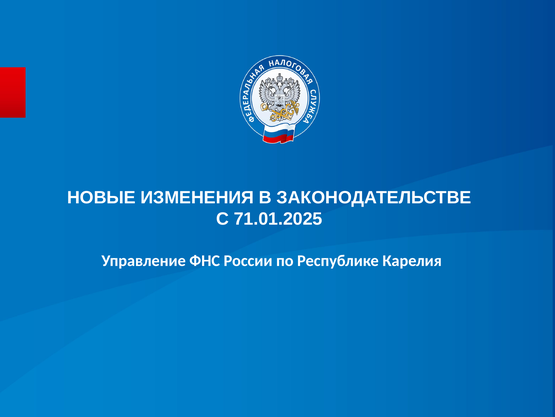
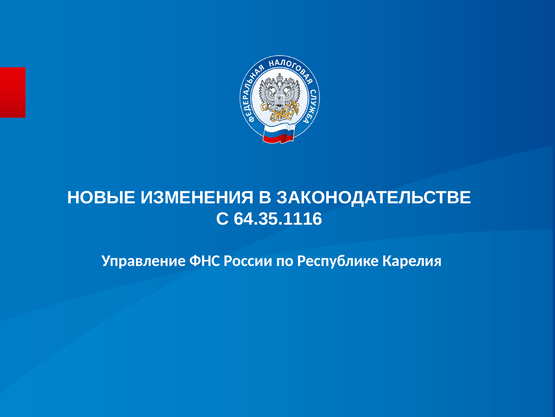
71.01.2025: 71.01.2025 -> 64.35.1116
